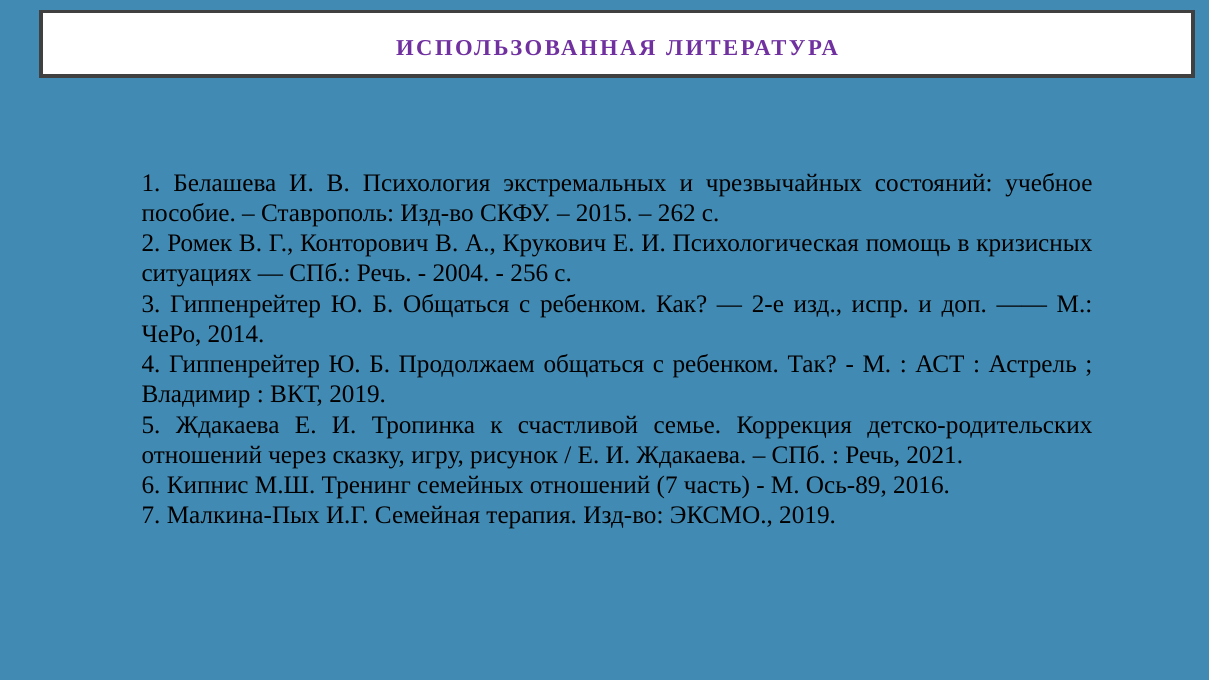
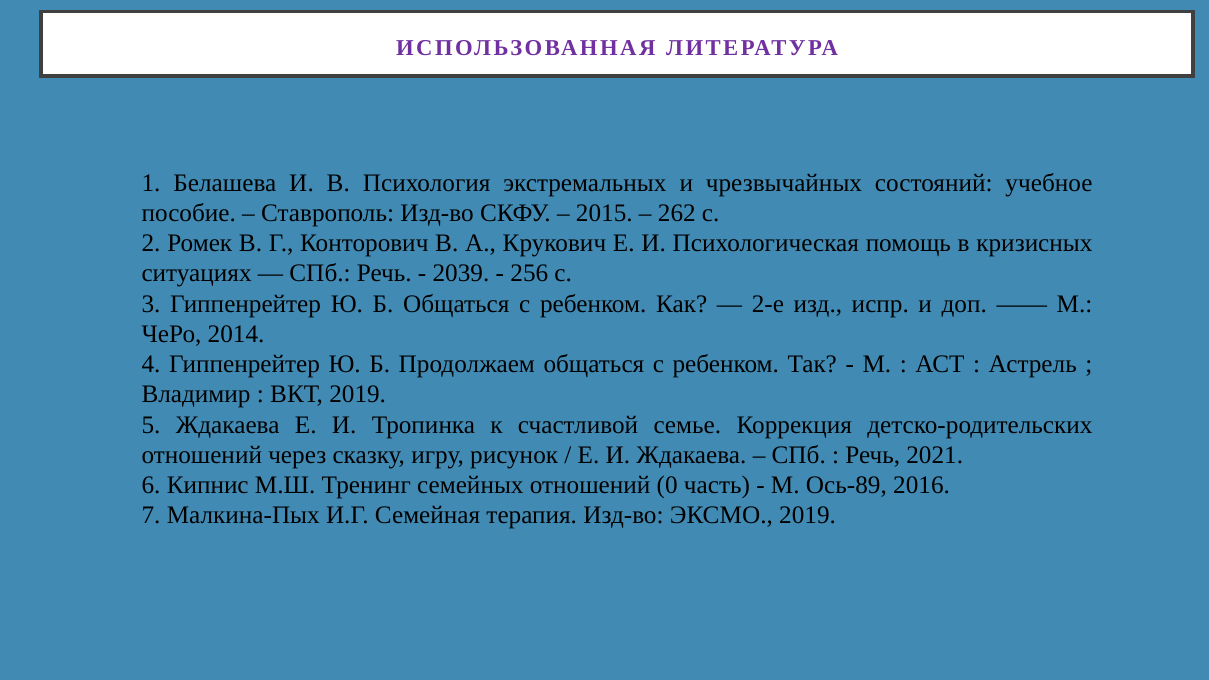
2004: 2004 -> 2039
отношений 7: 7 -> 0
